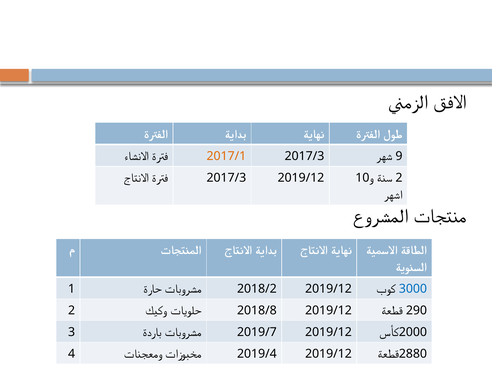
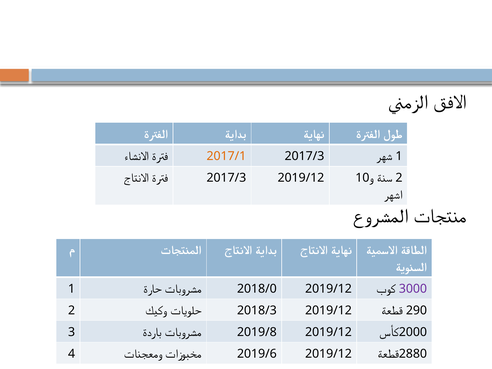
2017/3 9: 9 -> 1
2018/2: 2018/2 -> 2018/0
3000 colour: blue -> purple
2018/8: 2018/8 -> 2018/3
2019/7: 2019/7 -> 2019/8
2019/4: 2019/4 -> 2019/6
